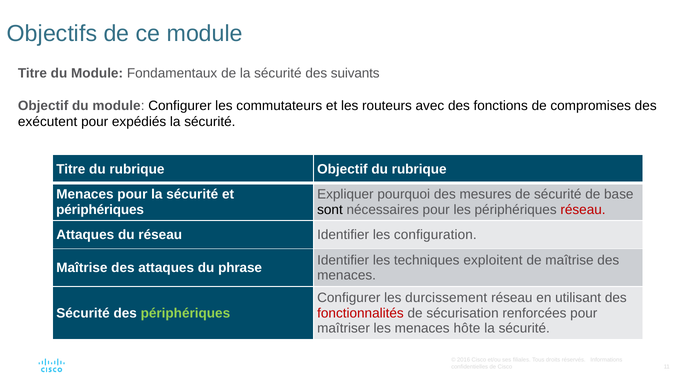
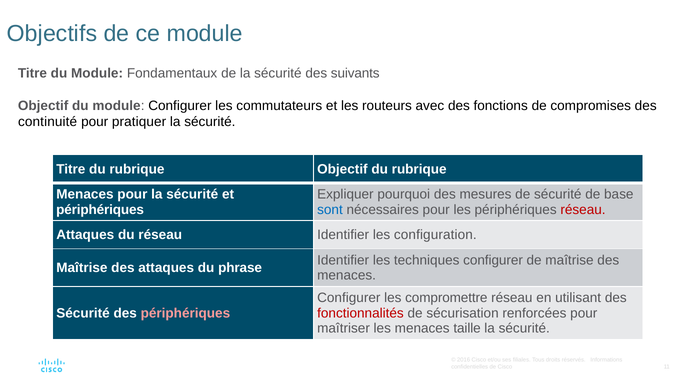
exécutent: exécutent -> continuité
expédiés: expédiés -> pratiquer
sont colour: black -> blue
techniques exploitent: exploitent -> configurer
durcissement: durcissement -> compromettre
périphériques at (185, 314) colour: light green -> pink
hôte: hôte -> taille
